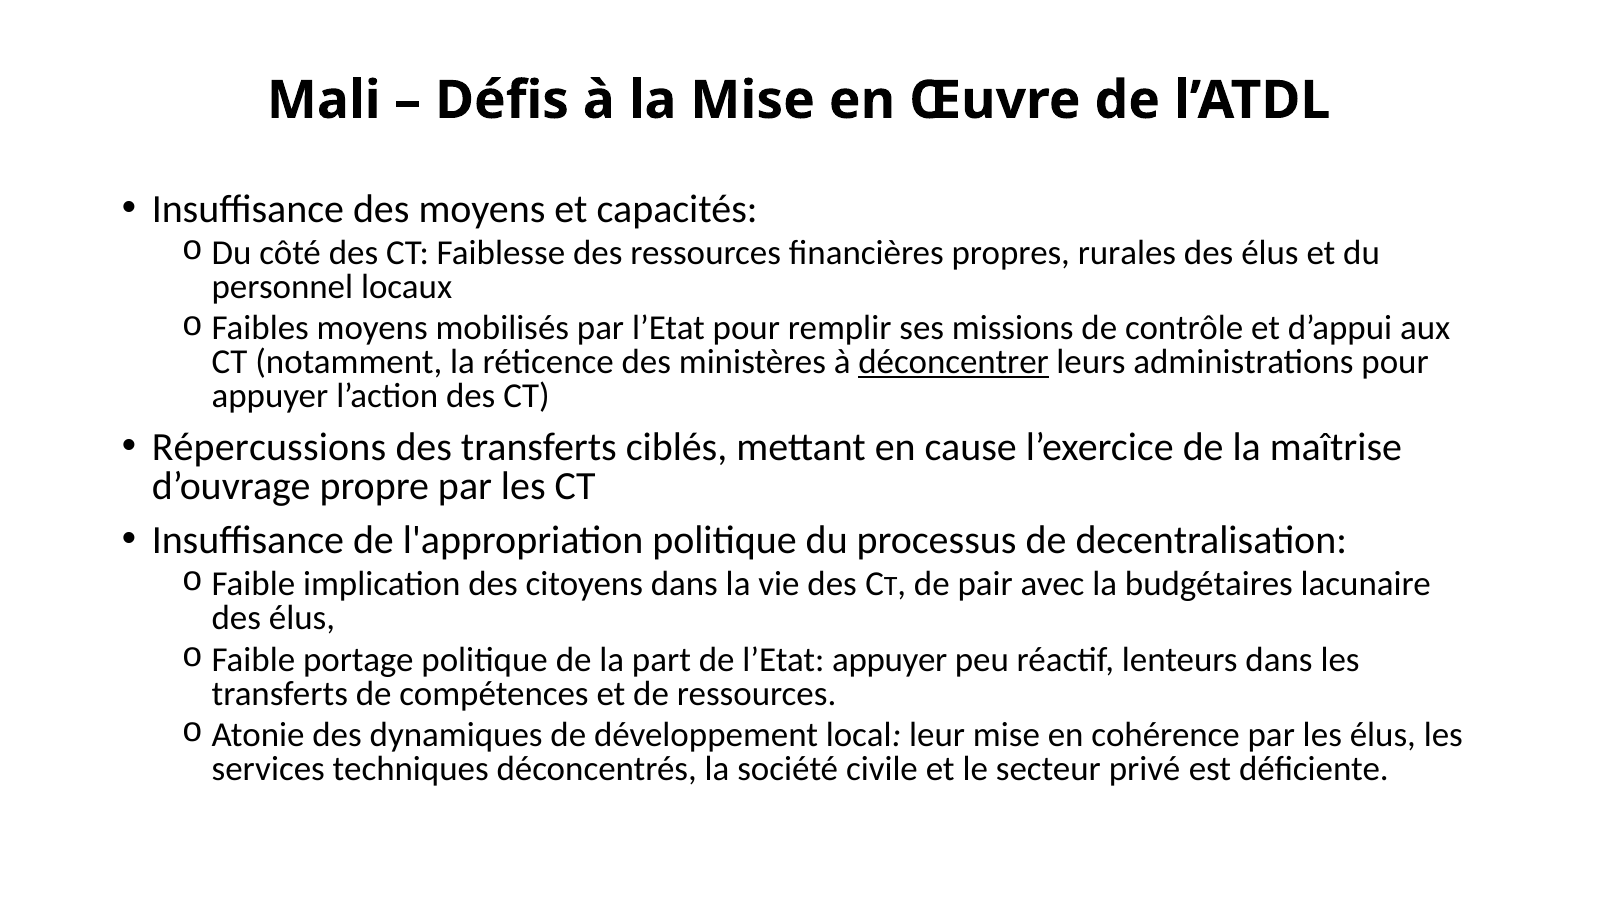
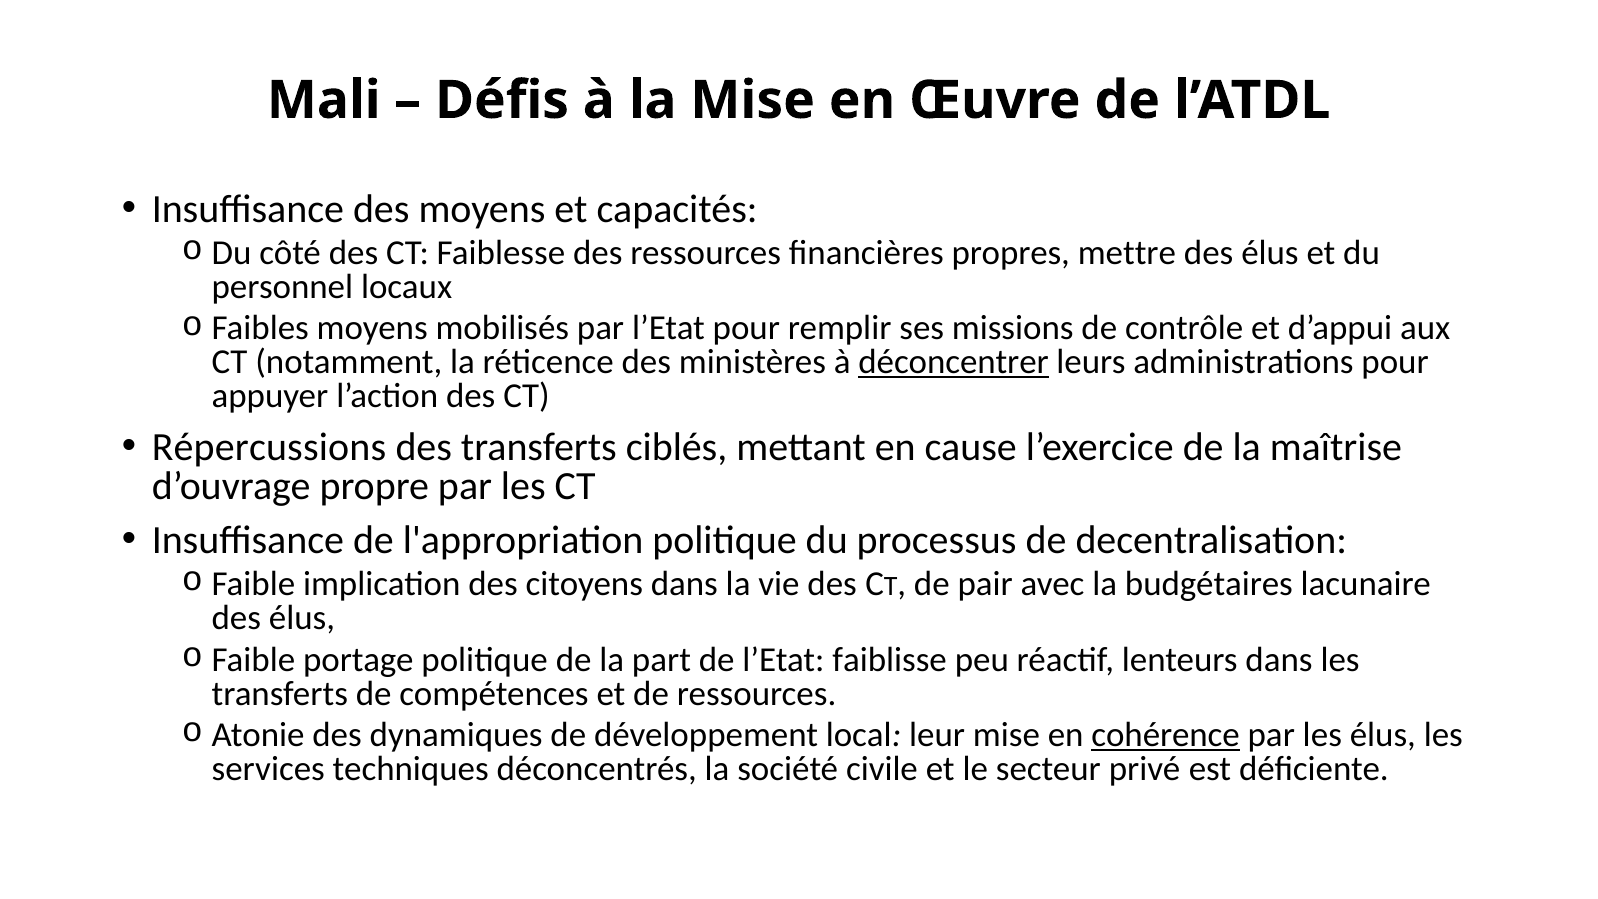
rurales: rurales -> mettre
l’Etat appuyer: appuyer -> faiblisse
cohérence underline: none -> present
